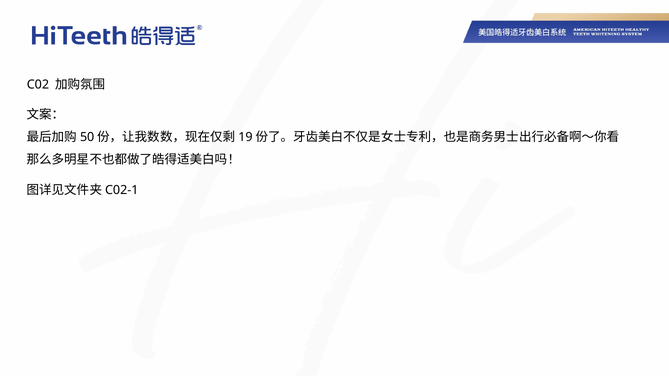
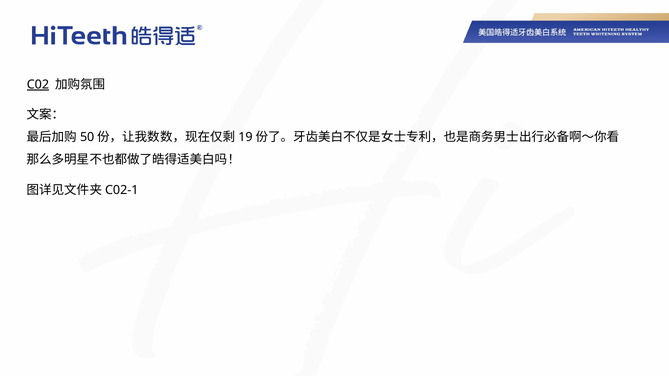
C02 underline: none -> present
